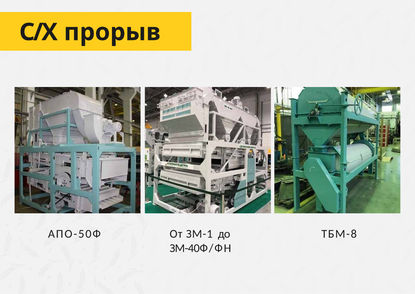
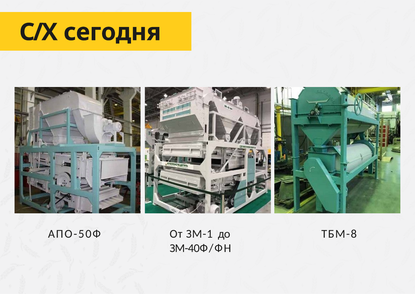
прорыв: прорыв -> сегодня
